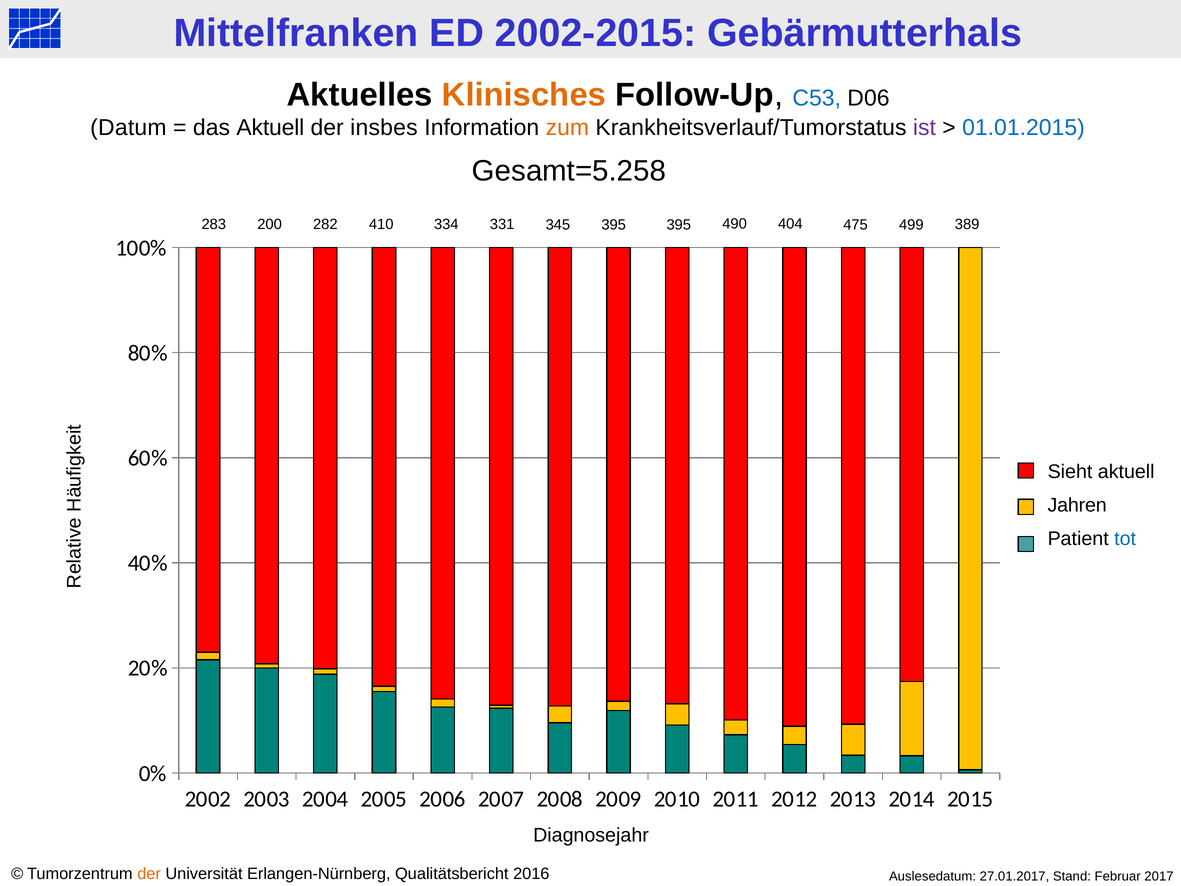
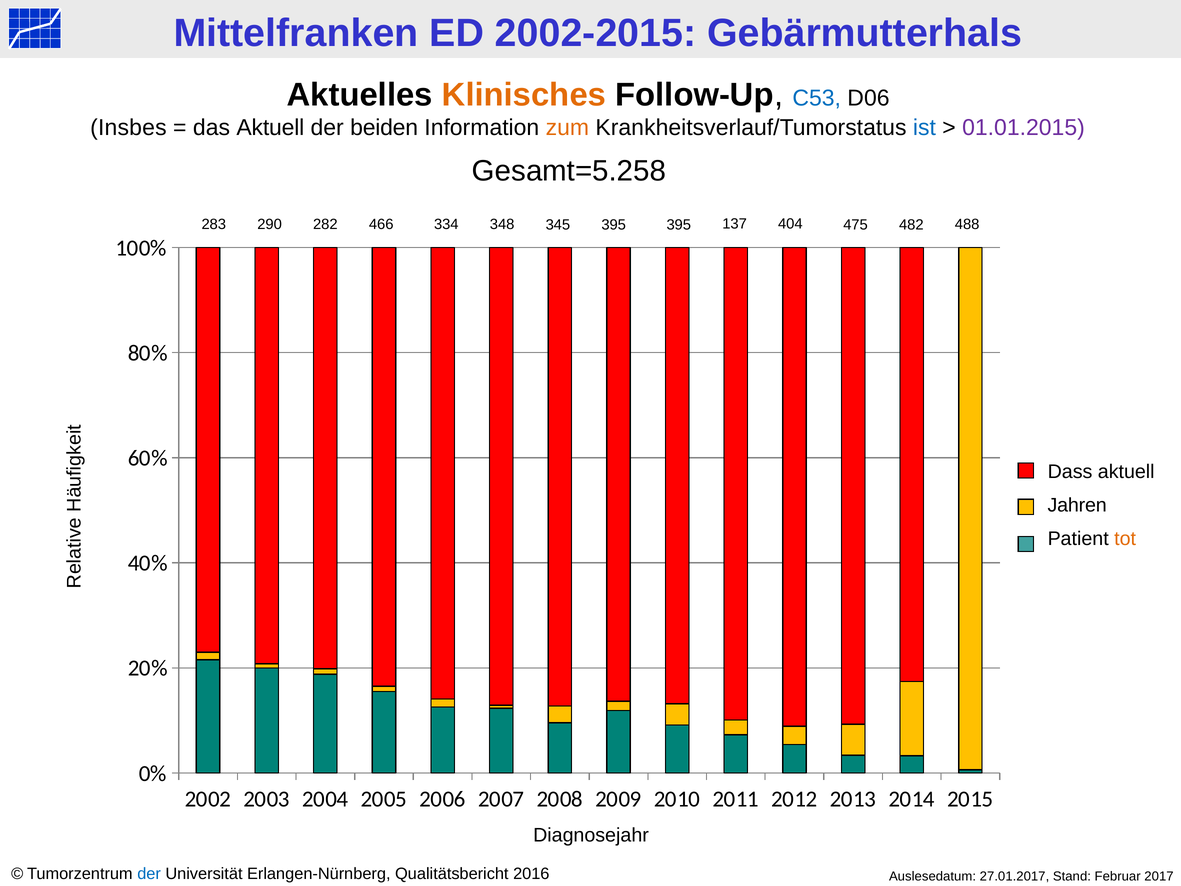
Datum: Datum -> Insbes
insbes: insbes -> beiden
ist colour: purple -> blue
01.01.2015 colour: blue -> purple
200: 200 -> 290
410: 410 -> 466
331: 331 -> 348
490: 490 -> 137
499: 499 -> 482
389: 389 -> 488
Sieht: Sieht -> Dass
tot colour: blue -> orange
der at (149, 874) colour: orange -> blue
